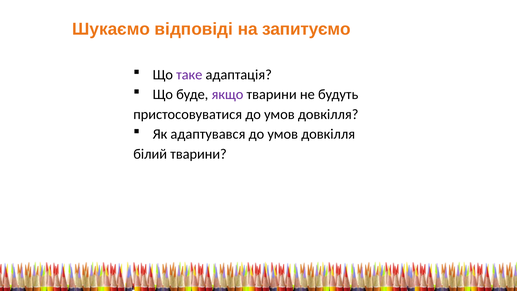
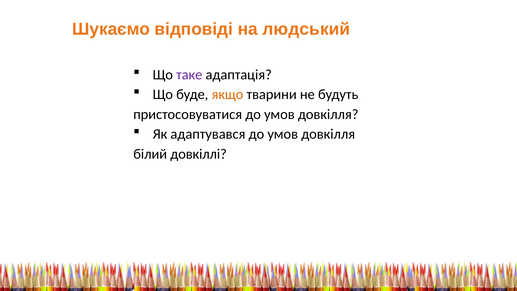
запитуємо: запитуємо -> людський
якщо colour: purple -> orange
білий тварини: тварини -> довкіллі
